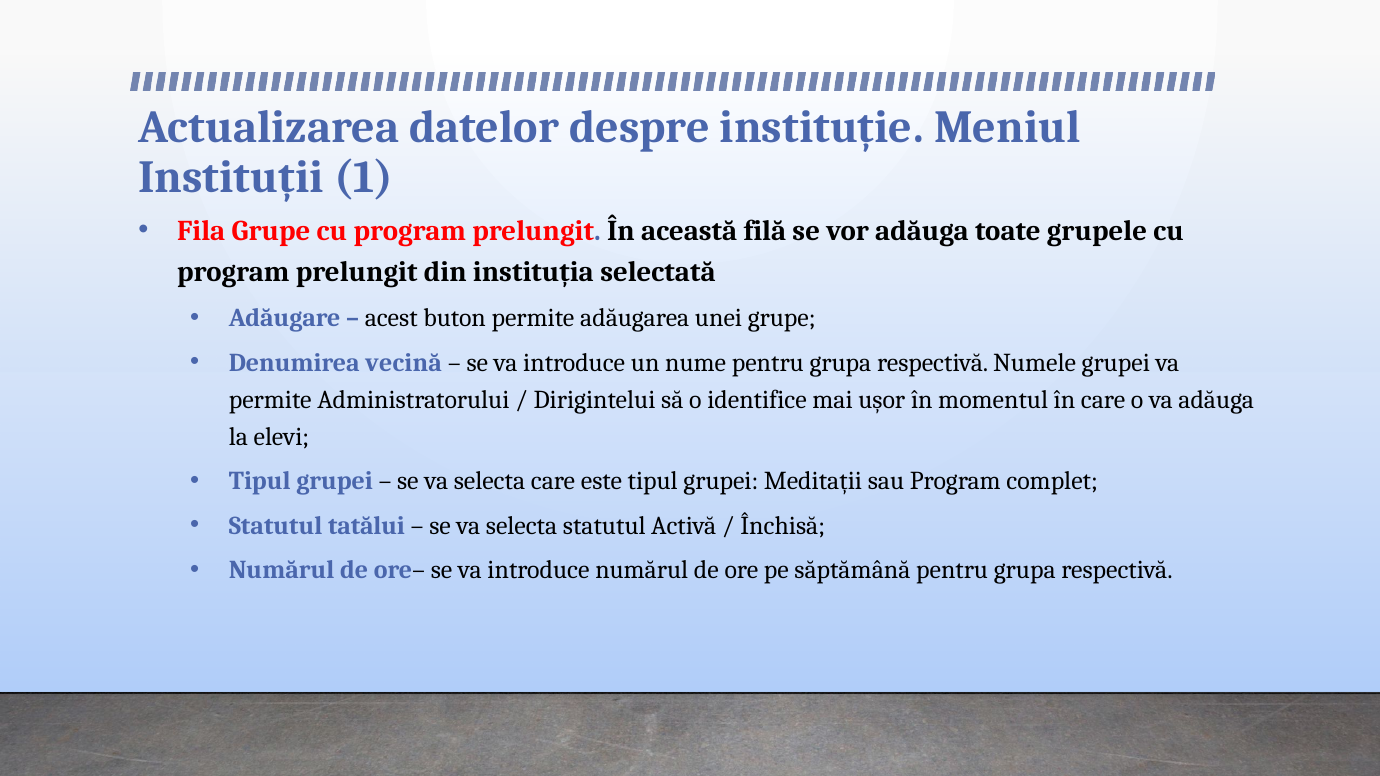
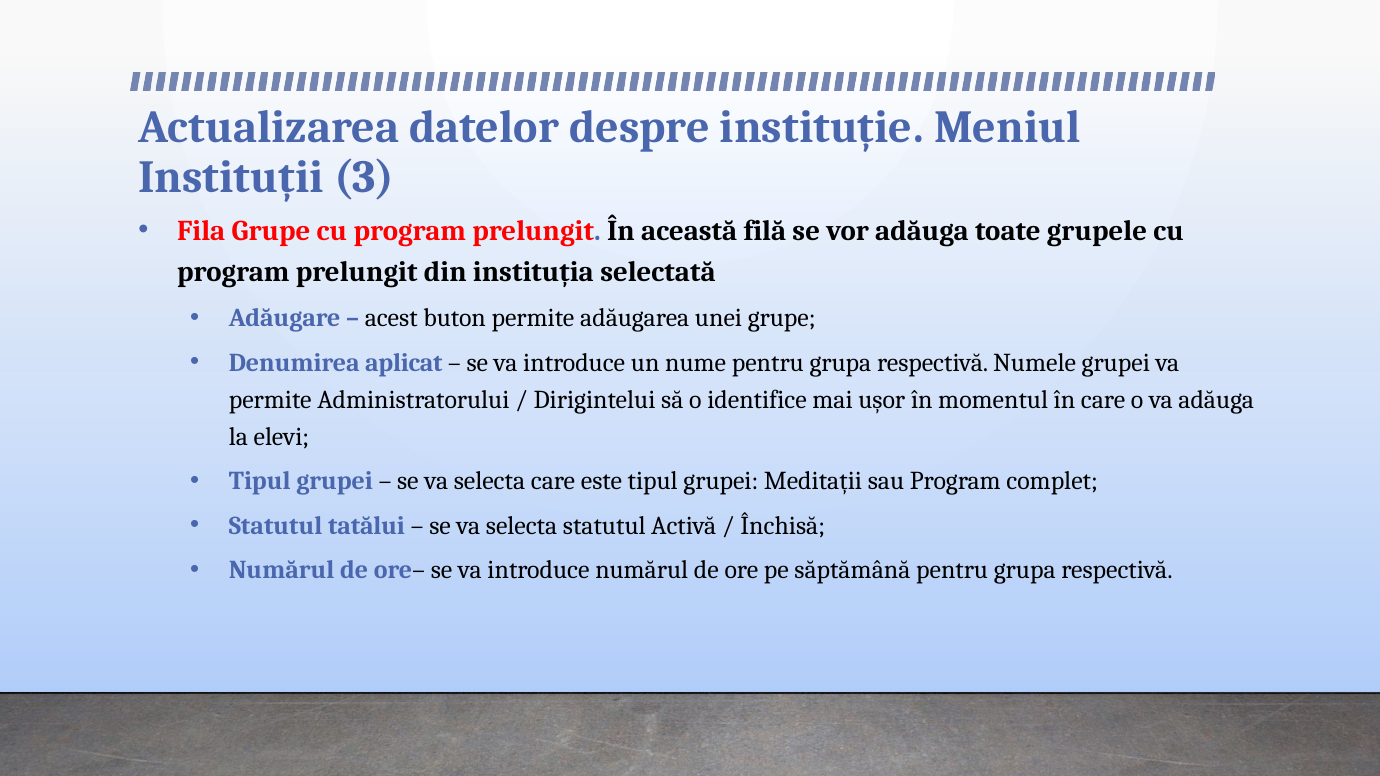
1: 1 -> 3
vecină: vecină -> aplicat
